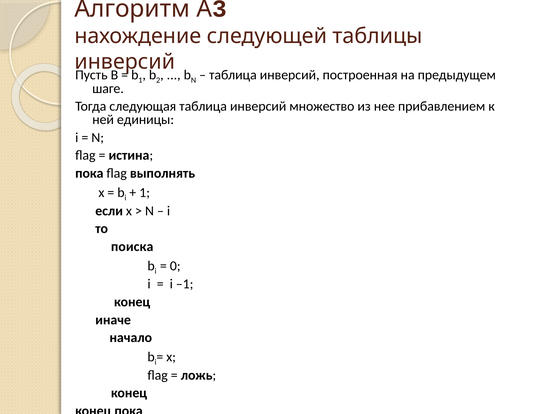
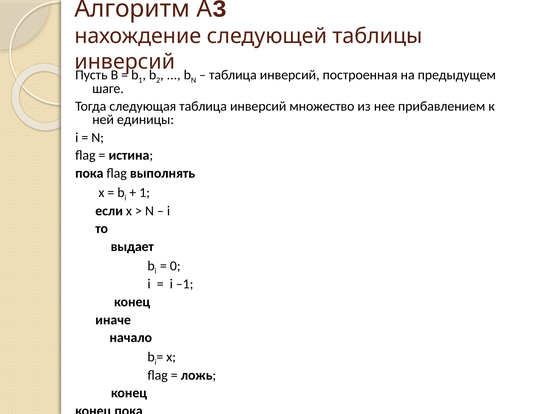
поиска: поиска -> выдает
